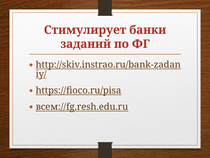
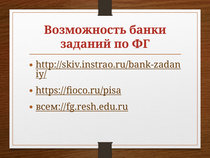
Стимулирует: Стимулирует -> Возможность
